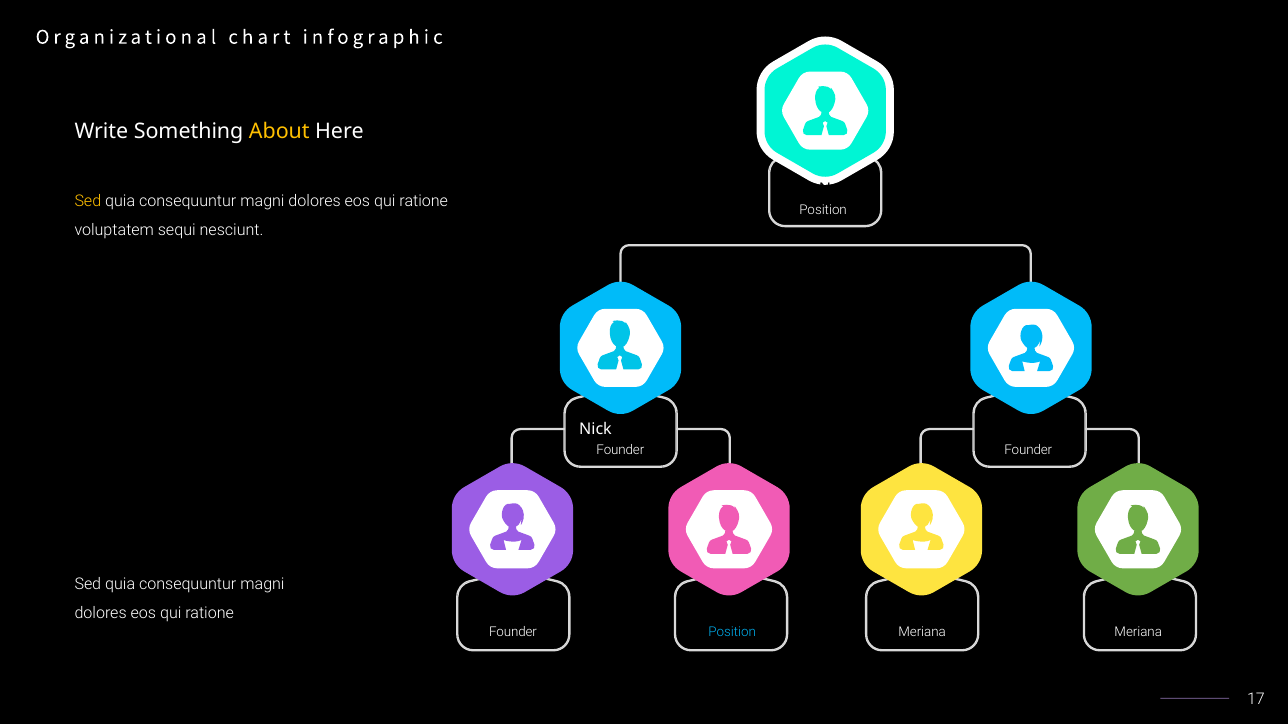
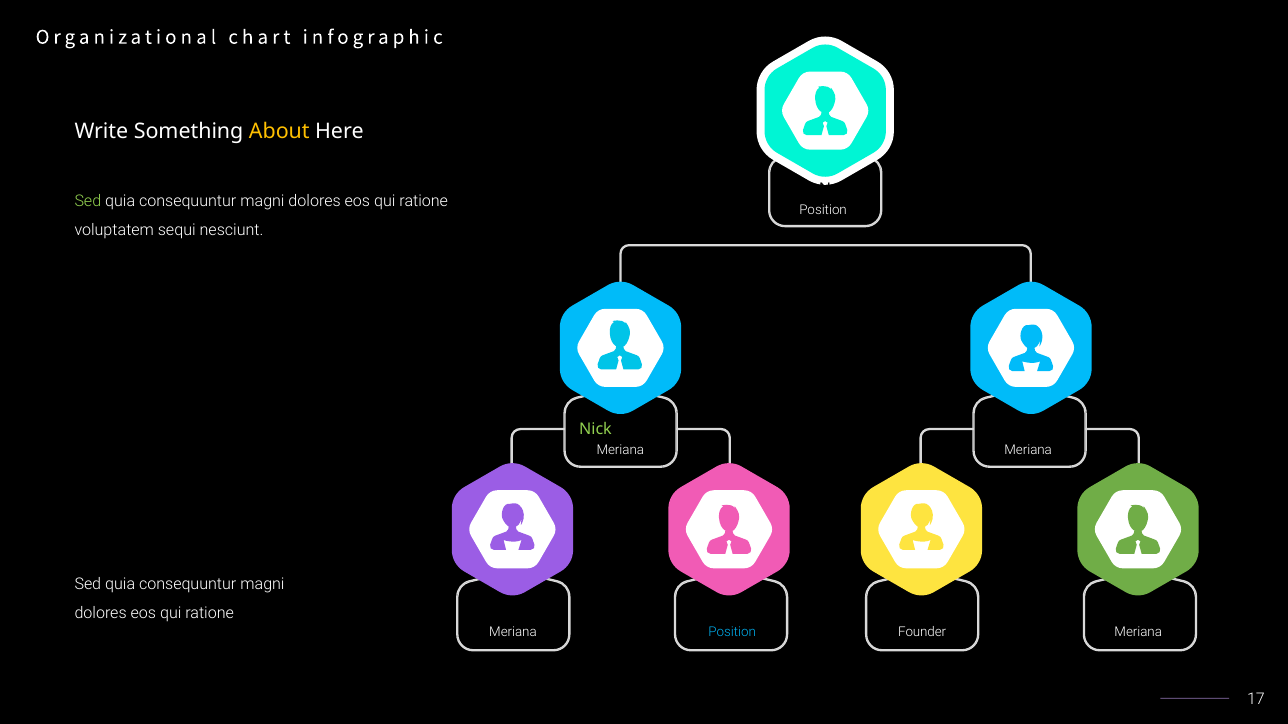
Sed at (88, 201) colour: yellow -> light green
Nick at (596, 430) colour: white -> light green
Founder at (620, 450): Founder -> Meriana
Founder at (1028, 450): Founder -> Meriana
Founder at (513, 633): Founder -> Meriana
Meriana at (922, 633): Meriana -> Founder
